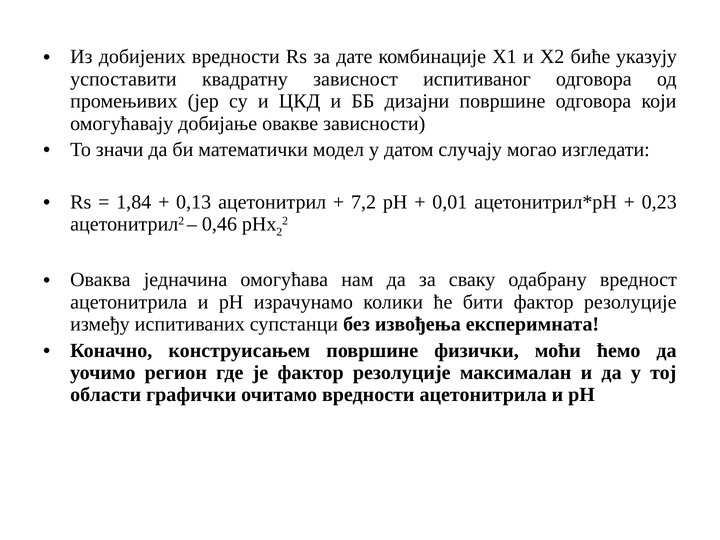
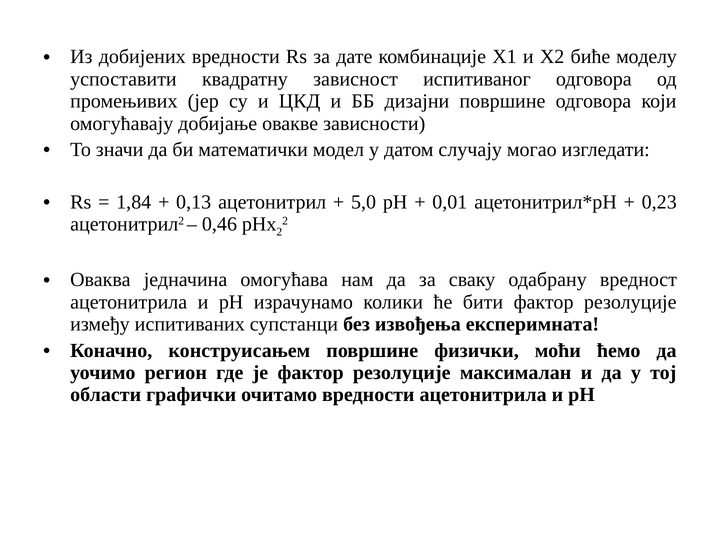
указују: указују -> моделу
7,2: 7,2 -> 5,0
